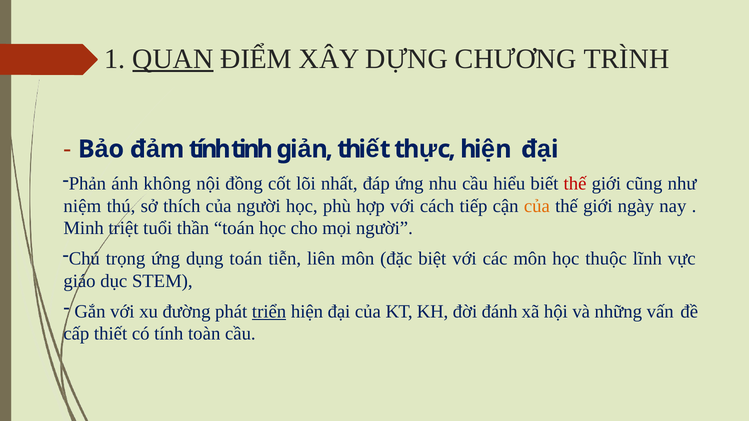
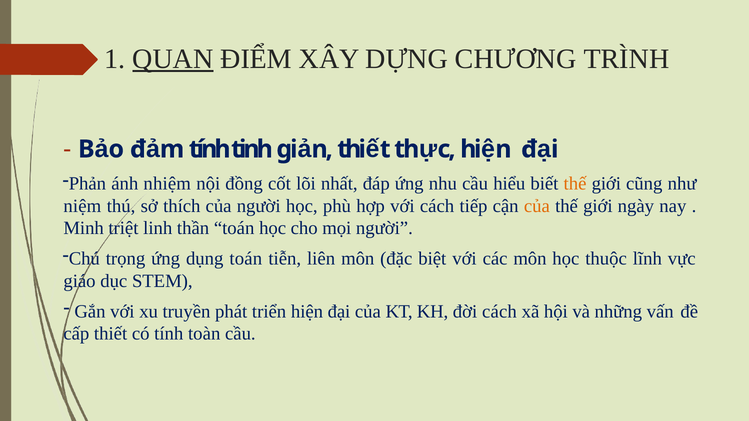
không: không -> nhiệm
thế at (575, 184) colour: red -> orange
tuổi: tuổi -> linh
đường: đường -> truyền
triển underline: present -> none
đời đánh: đánh -> cách
